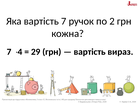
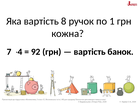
вартість 7: 7 -> 8
2: 2 -> 1
29: 29 -> 92
вираз: вираз -> банок
